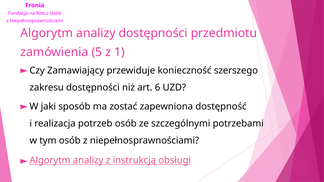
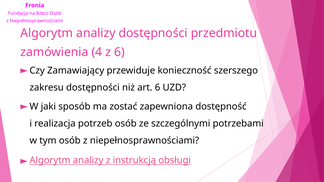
5: 5 -> 4
z 1: 1 -> 6
